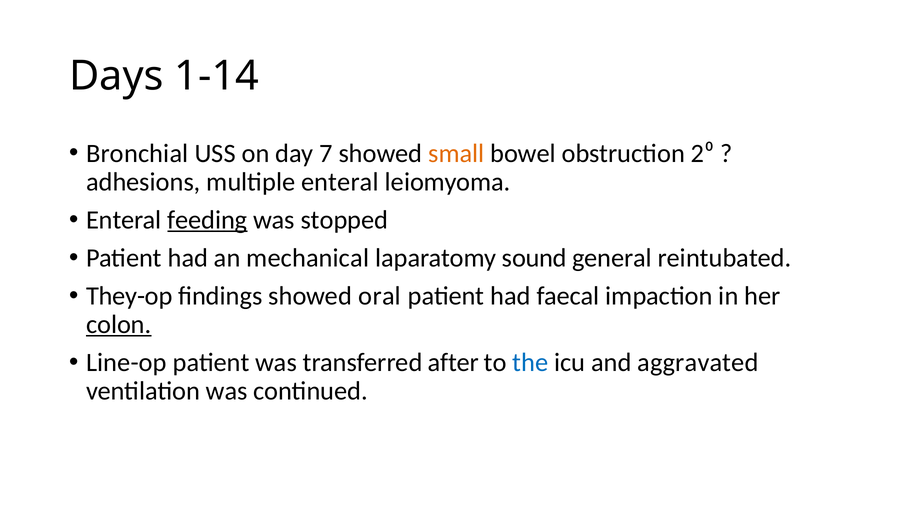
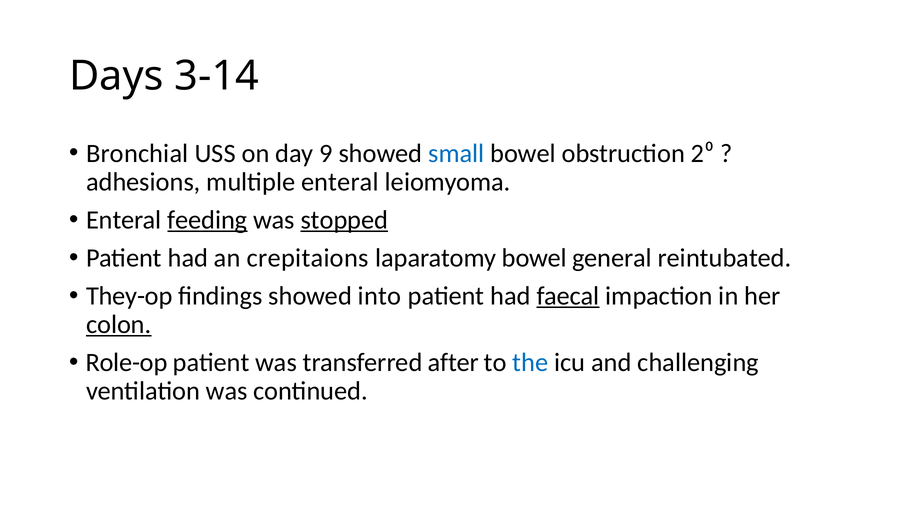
1-14: 1-14 -> 3-14
7: 7 -> 9
small colour: orange -> blue
stopped underline: none -> present
mechanical: mechanical -> crepitaions
laparatomy sound: sound -> bowel
oral: oral -> into
faecal underline: none -> present
Line-op: Line-op -> Role-op
aggravated: aggravated -> challenging
